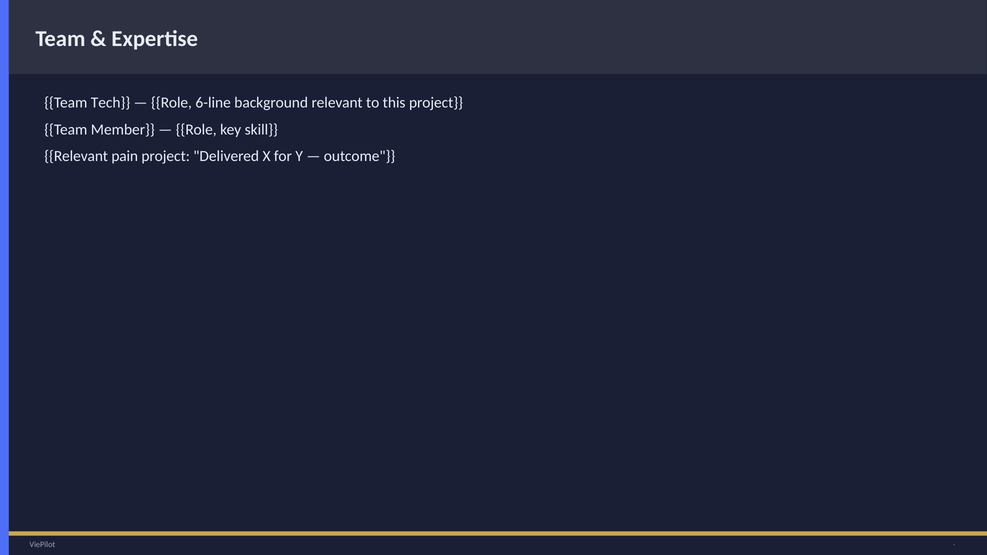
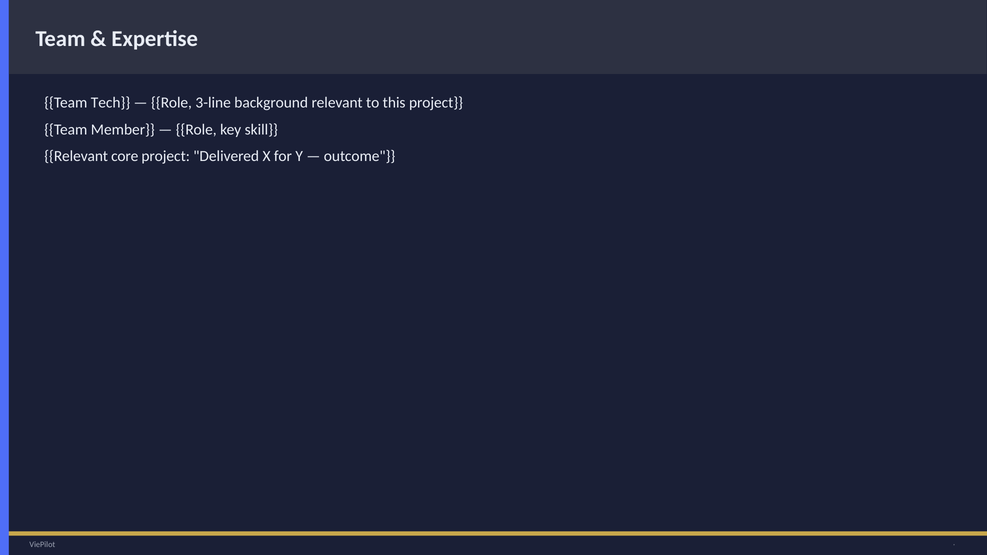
6-line: 6-line -> 3-line
pain: pain -> core
